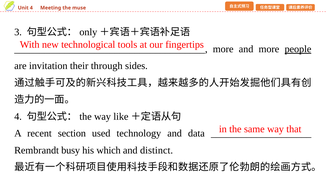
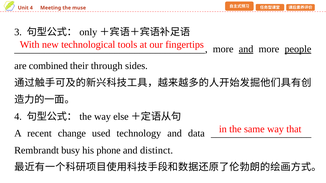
and at (246, 49) underline: none -> present
invitation: invitation -> combined
like: like -> else
section: section -> change
which: which -> phone
